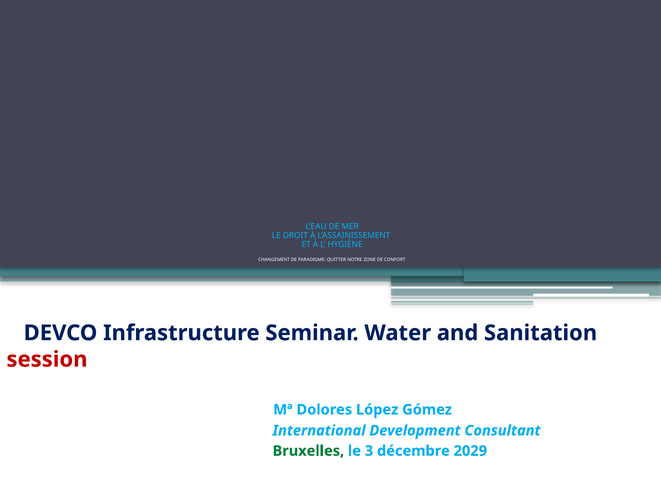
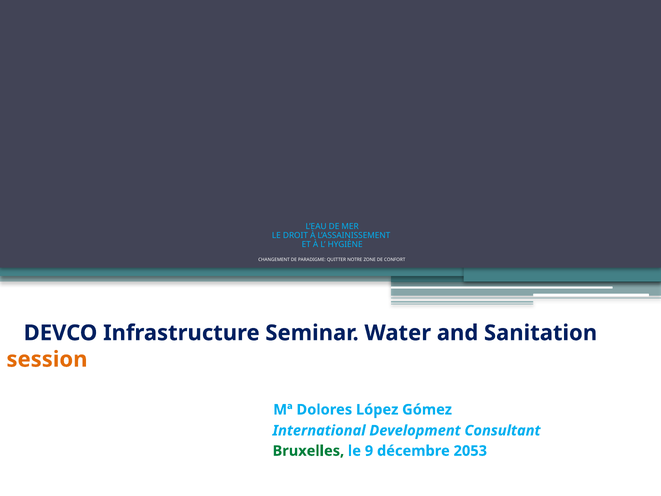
session colour: red -> orange
3: 3 -> 9
2029: 2029 -> 2053
